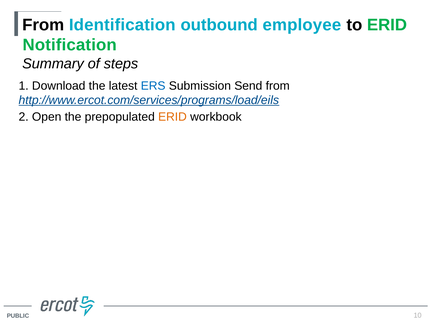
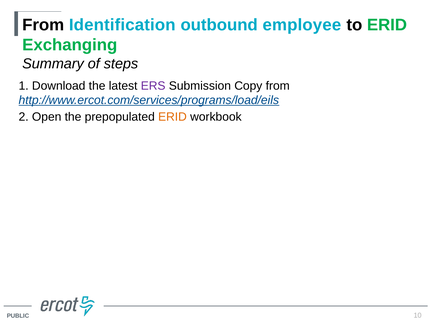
Notification: Notification -> Exchanging
ERS colour: blue -> purple
Send: Send -> Copy
